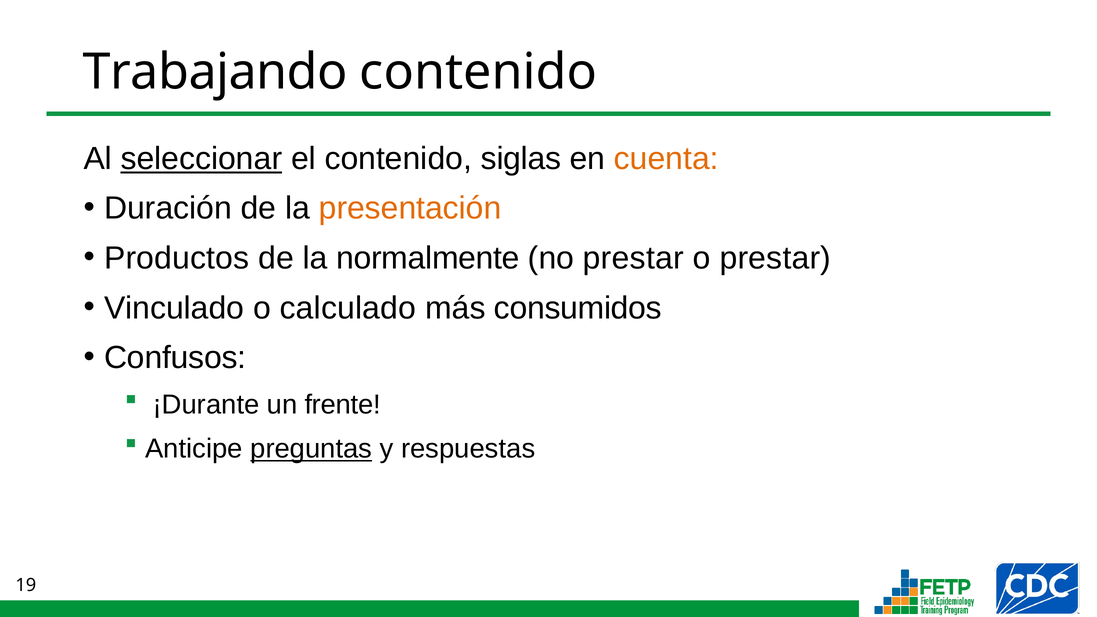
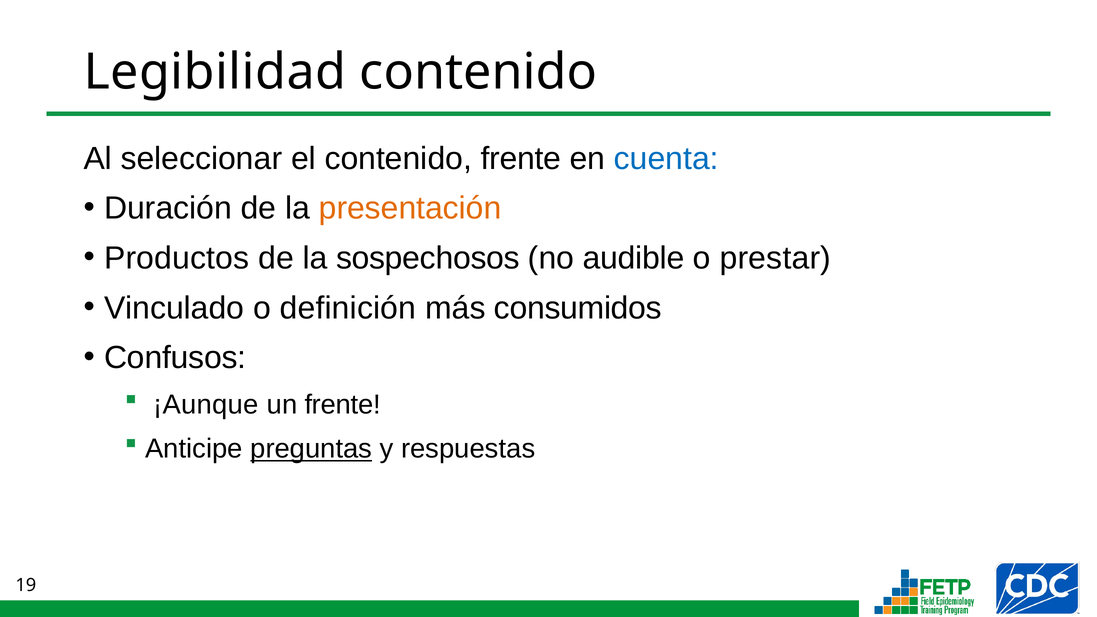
Trabajando: Trabajando -> Legibilidad
seleccionar underline: present -> none
contenido siglas: siglas -> frente
cuenta colour: orange -> blue
normalmente: normalmente -> sospechosos
no prestar: prestar -> audible
calculado: calculado -> definición
¡Durante: ¡Durante -> ¡Aunque
